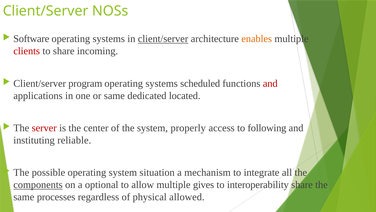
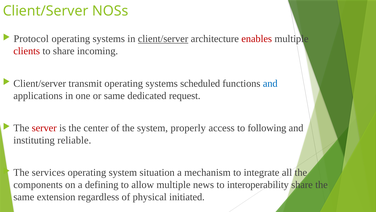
Software: Software -> Protocol
enables colour: orange -> red
program: program -> transmit
and at (270, 83) colour: red -> blue
located: located -> request
possible: possible -> services
components underline: present -> none
optional: optional -> defining
gives: gives -> news
processes: processes -> extension
allowed: allowed -> initiated
